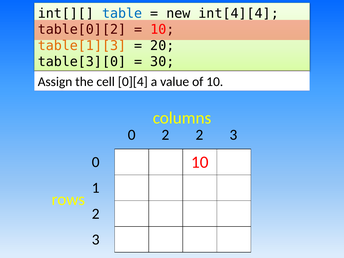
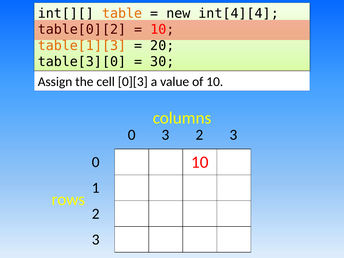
table colour: blue -> orange
0][4: 0][4 -> 0][3
0 2: 2 -> 3
